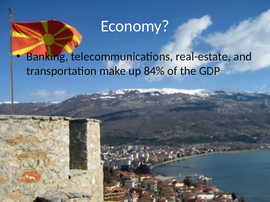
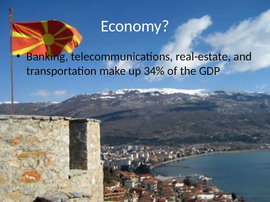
84%: 84% -> 34%
